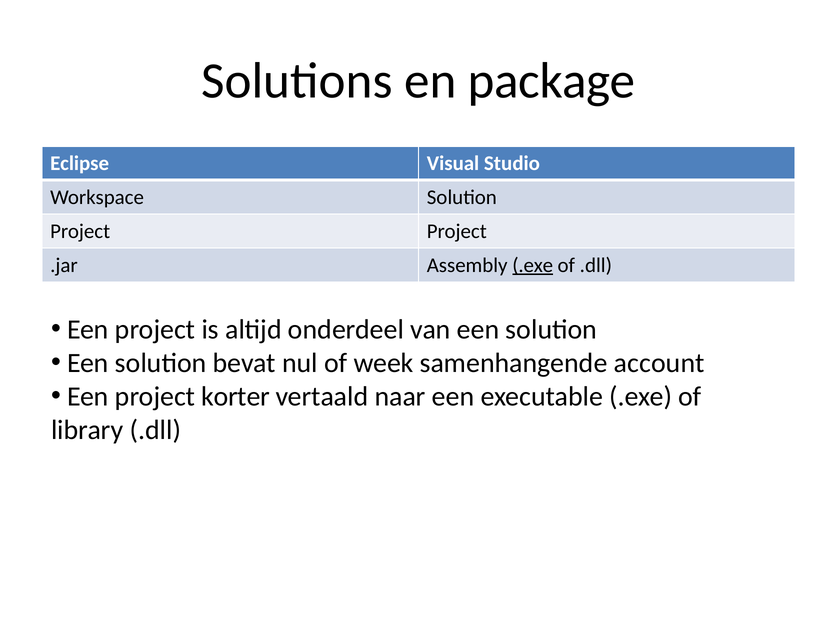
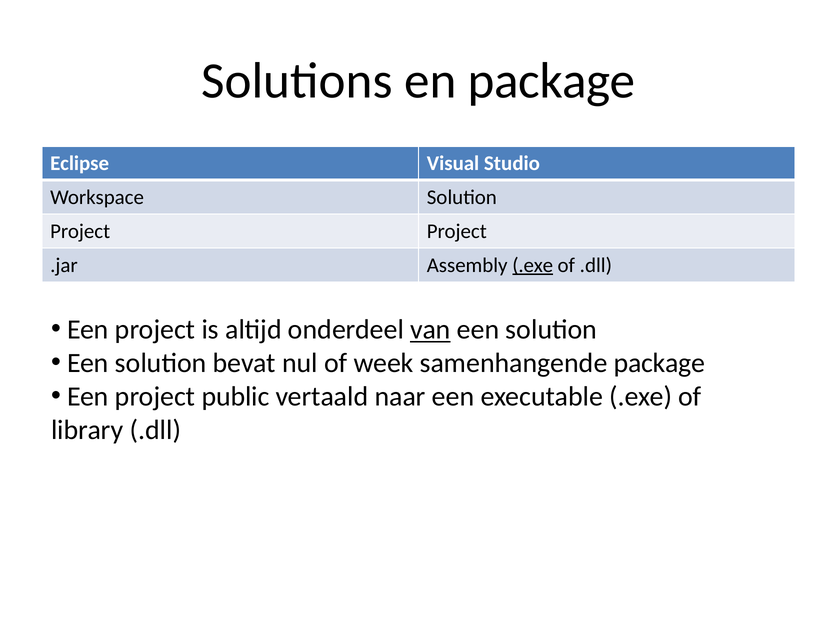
van underline: none -> present
samenhangende account: account -> package
korter: korter -> public
